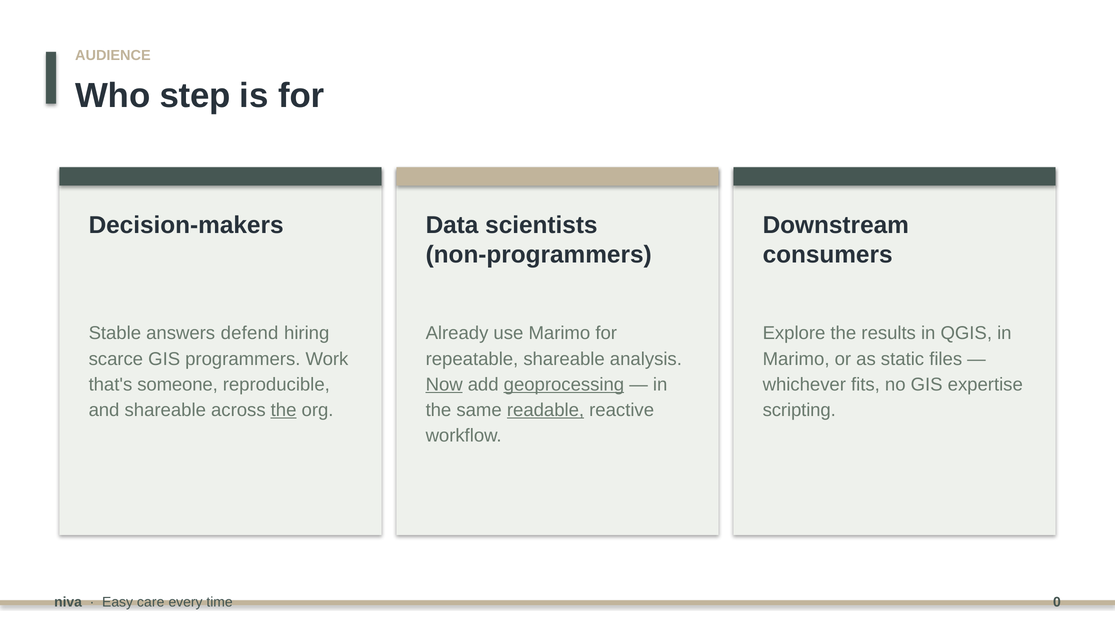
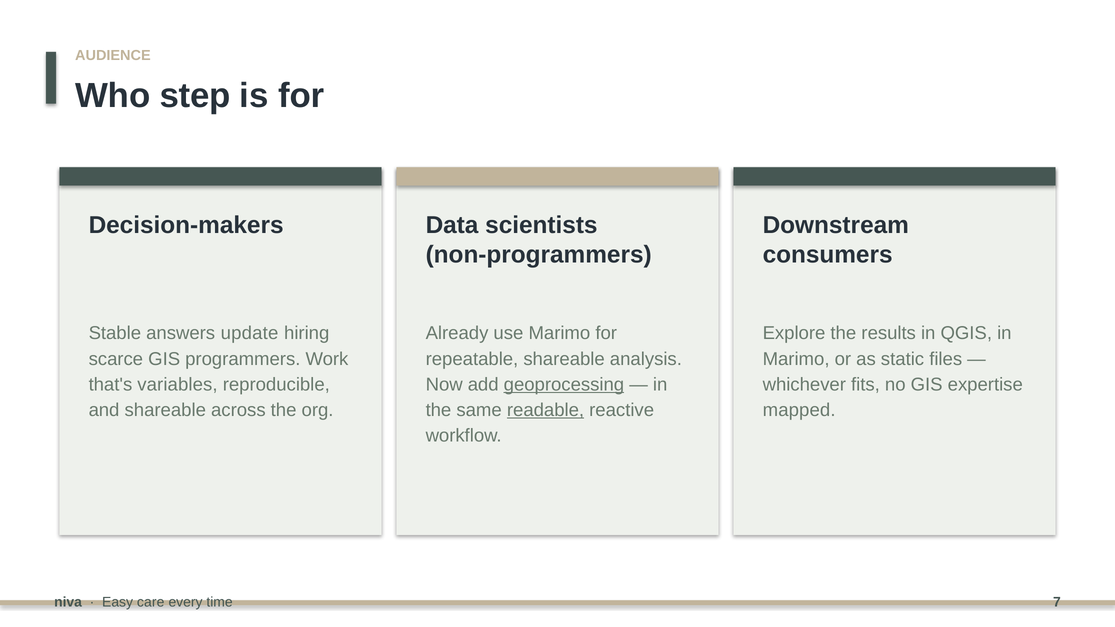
defend: defend -> update
someone: someone -> variables
Now underline: present -> none
the at (284, 410) underline: present -> none
scripting: scripting -> mapped
0: 0 -> 7
